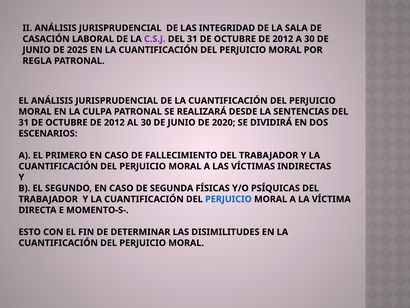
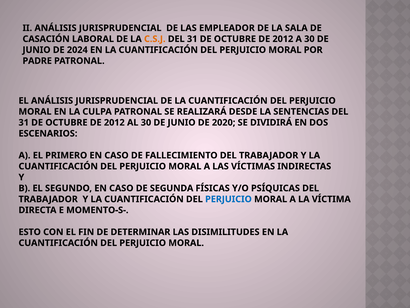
INTEGRIDAD: INTEGRIDAD -> EMPLEADOR
C.S.J colour: purple -> orange
2025: 2025 -> 2024
REGLA: REGLA -> PADRE
